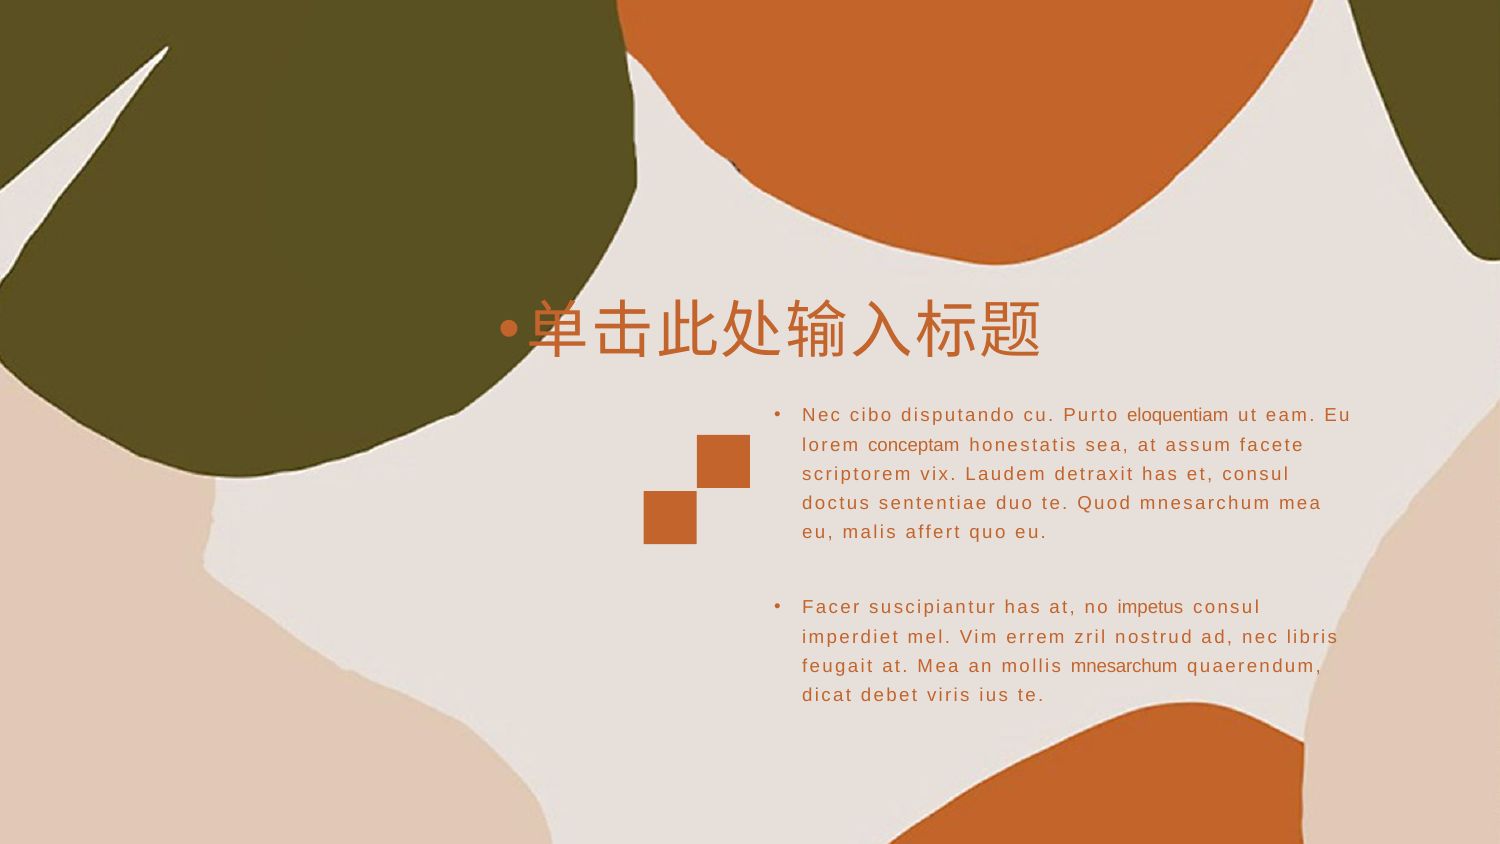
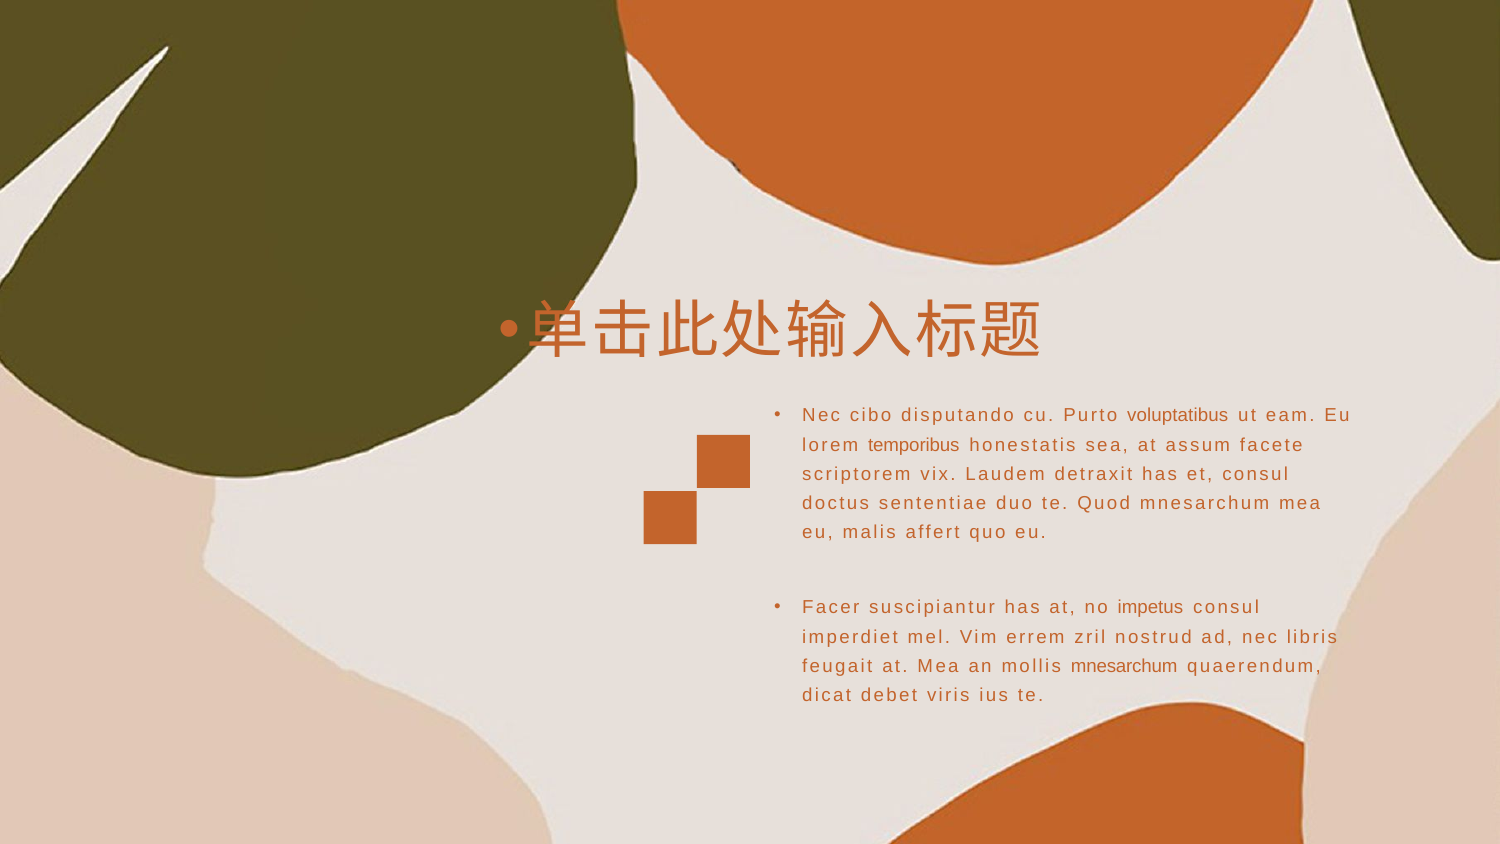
eloquentiam: eloquentiam -> voluptatibus
conceptam: conceptam -> temporibus
